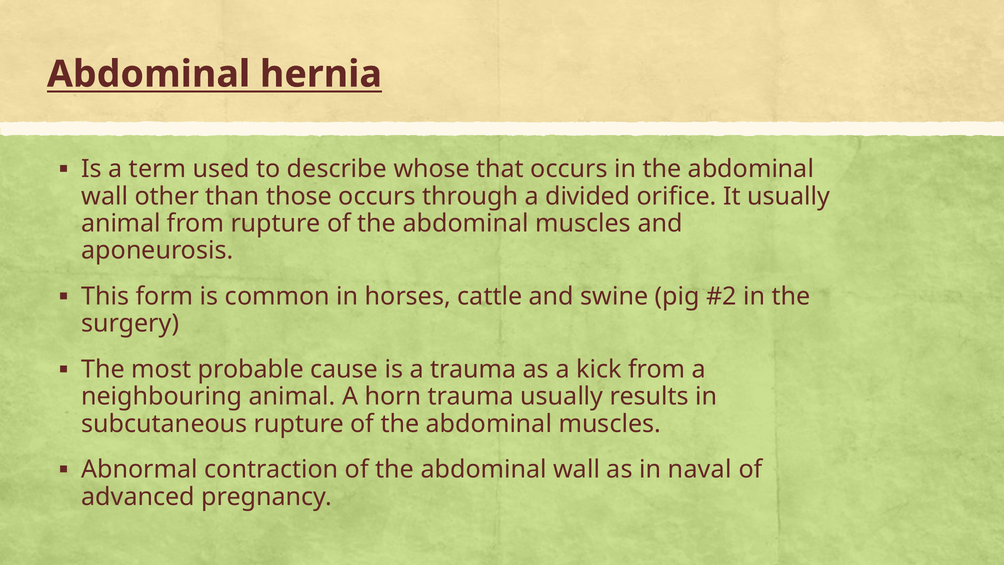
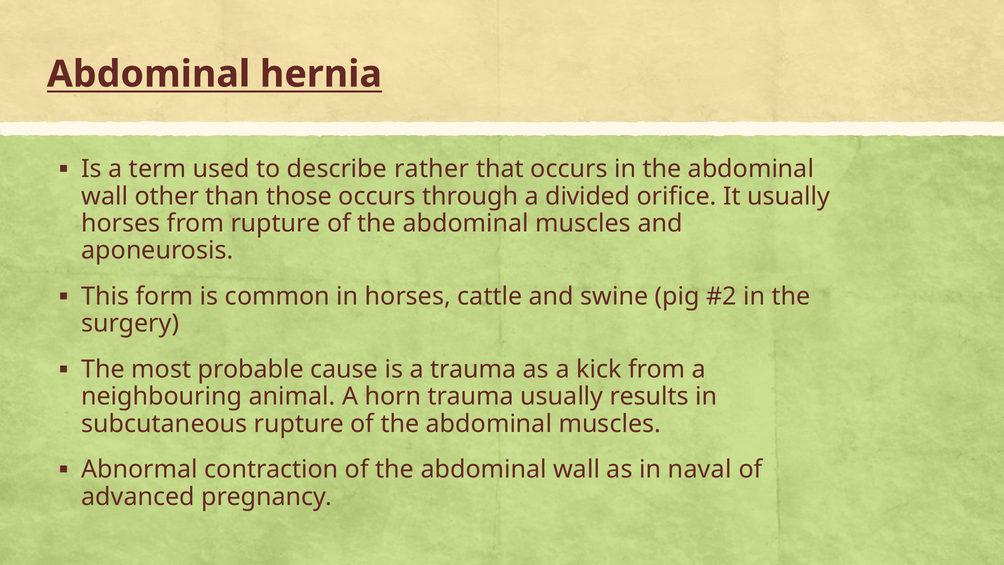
whose: whose -> rather
animal at (121, 223): animal -> horses
